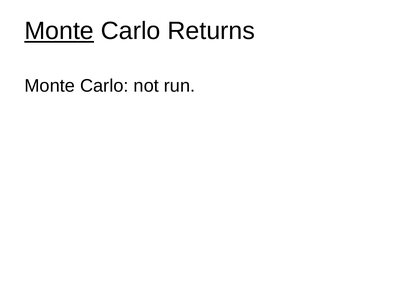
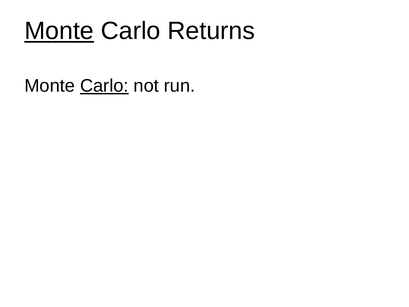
Carlo at (104, 86) underline: none -> present
